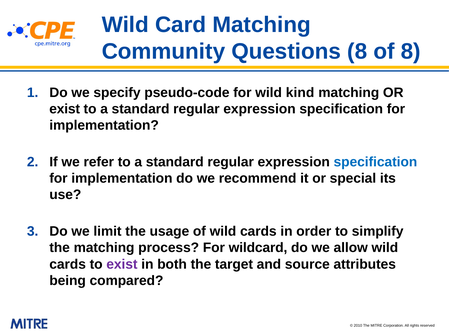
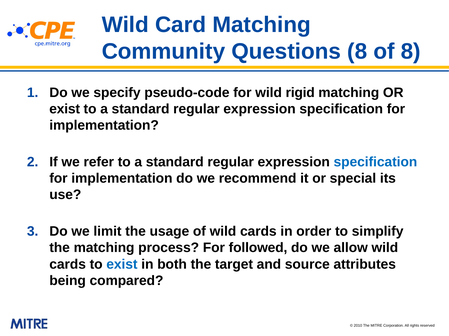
kind: kind -> rigid
wildcard: wildcard -> followed
exist at (122, 265) colour: purple -> blue
